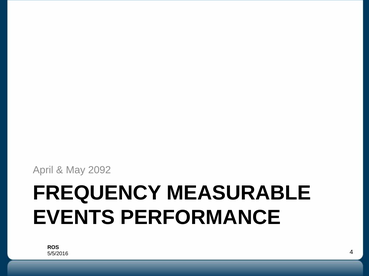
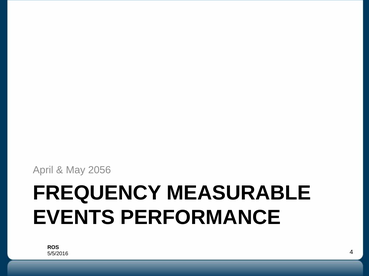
2092: 2092 -> 2056
